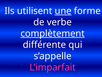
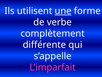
complètement underline: present -> none
